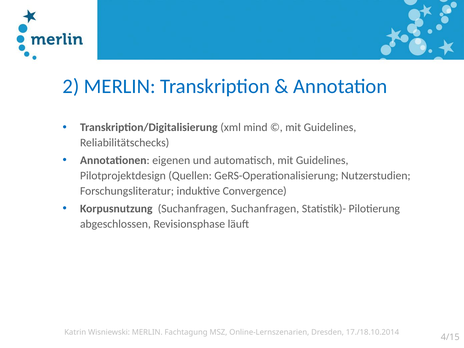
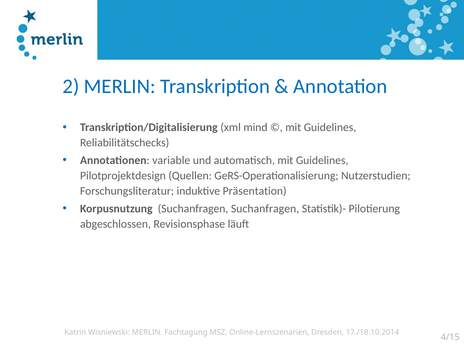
eigenen: eigenen -> variable
Convergence: Convergence -> Präsentation
